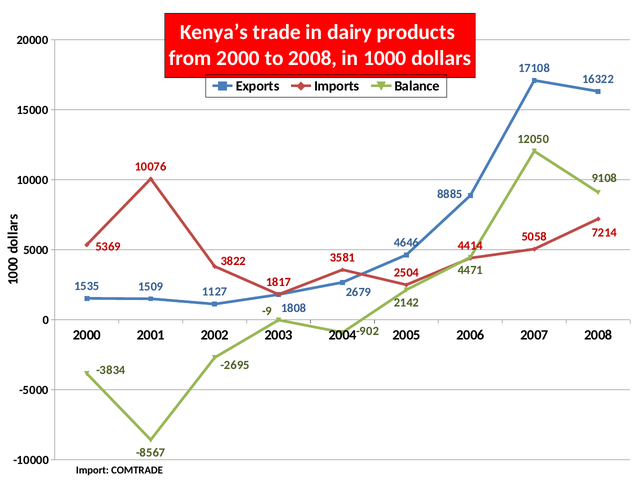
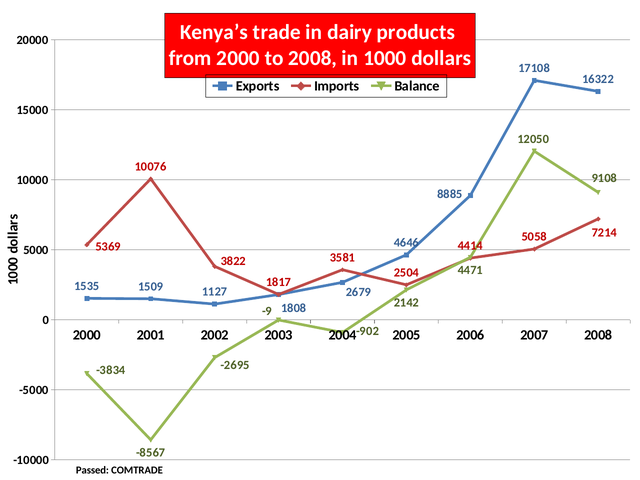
Import: Import -> Passed
